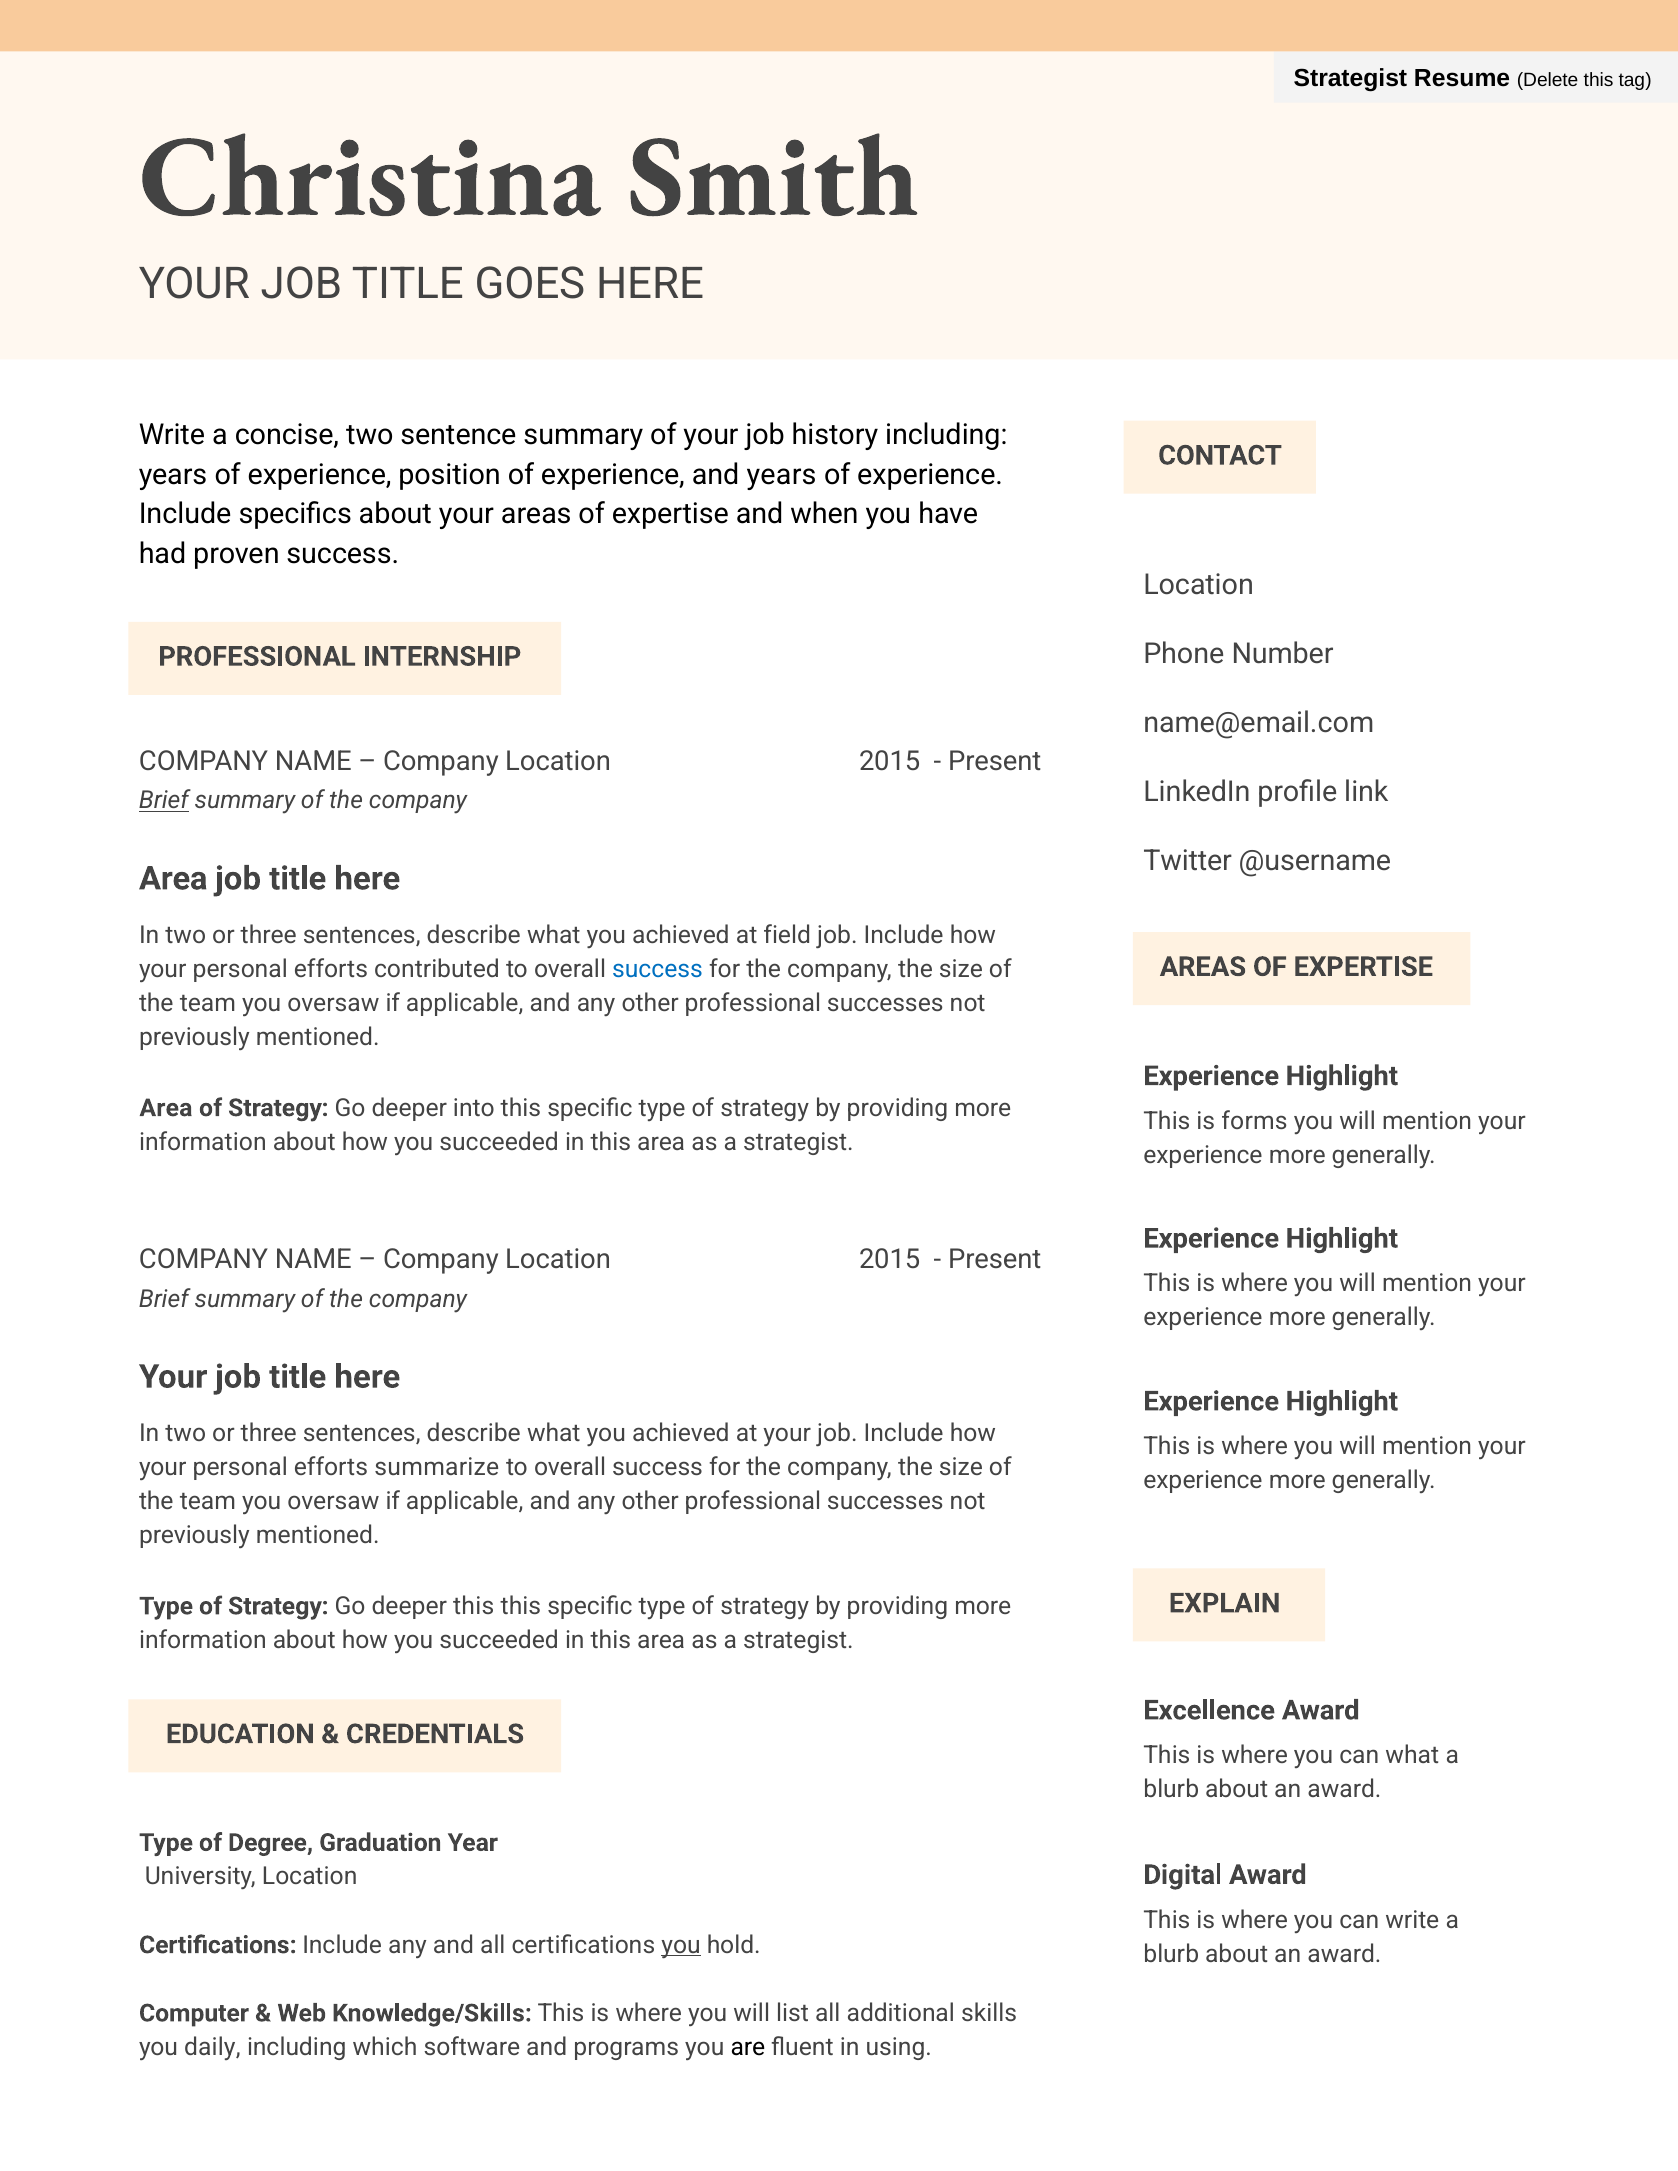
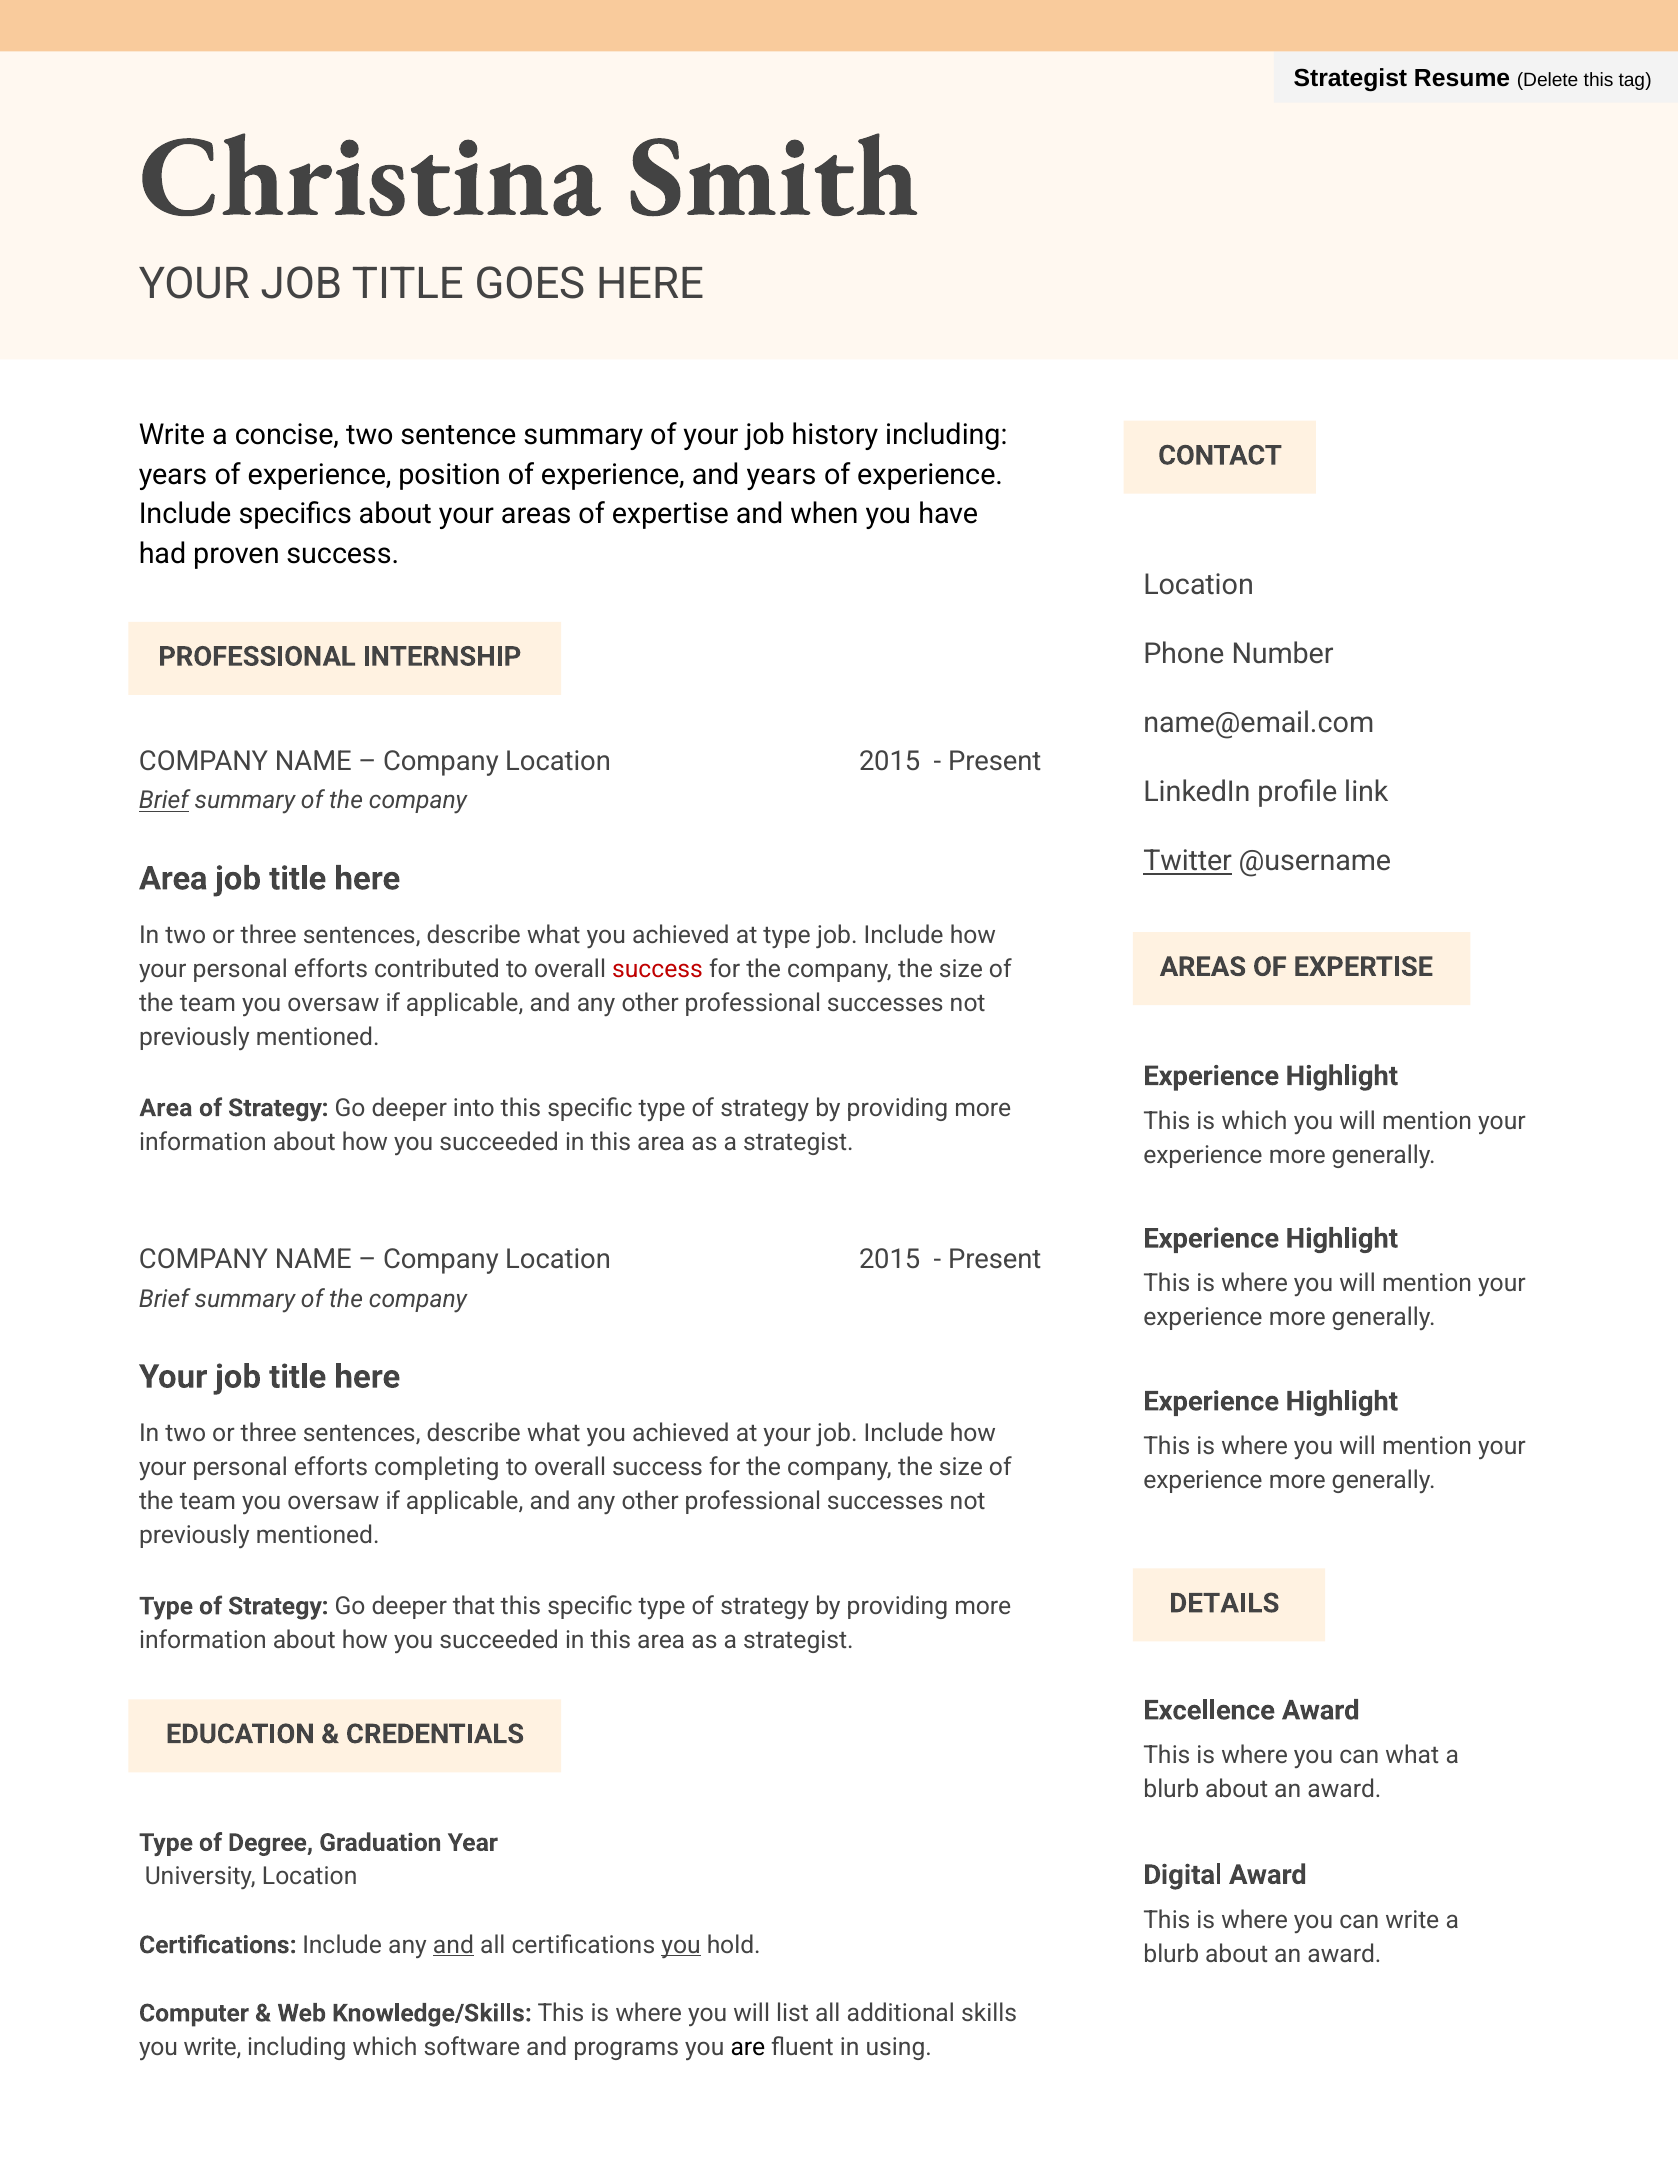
Twitter underline: none -> present
at field: field -> type
success at (657, 969) colour: blue -> red
is forms: forms -> which
summarize: summarize -> completing
EXPLAIN: EXPLAIN -> DETAILS
deeper this: this -> that
and at (453, 1946) underline: none -> present
you daily: daily -> write
